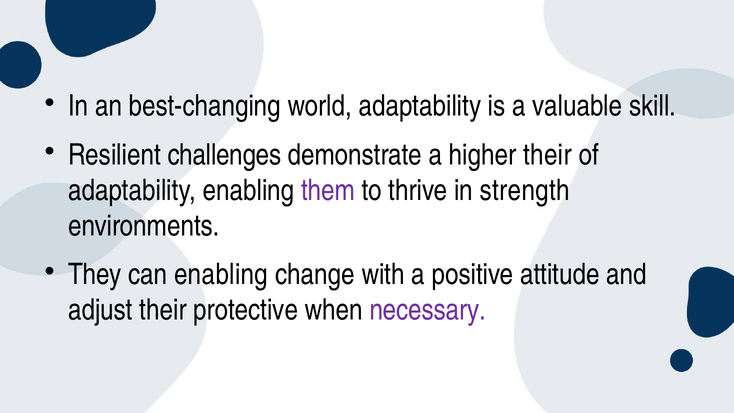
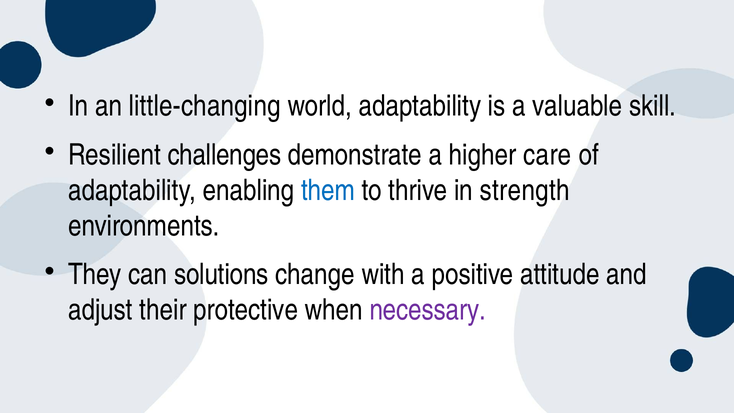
best-changing: best-changing -> little-changing
higher their: their -> care
them colour: purple -> blue
can enabling: enabling -> solutions
